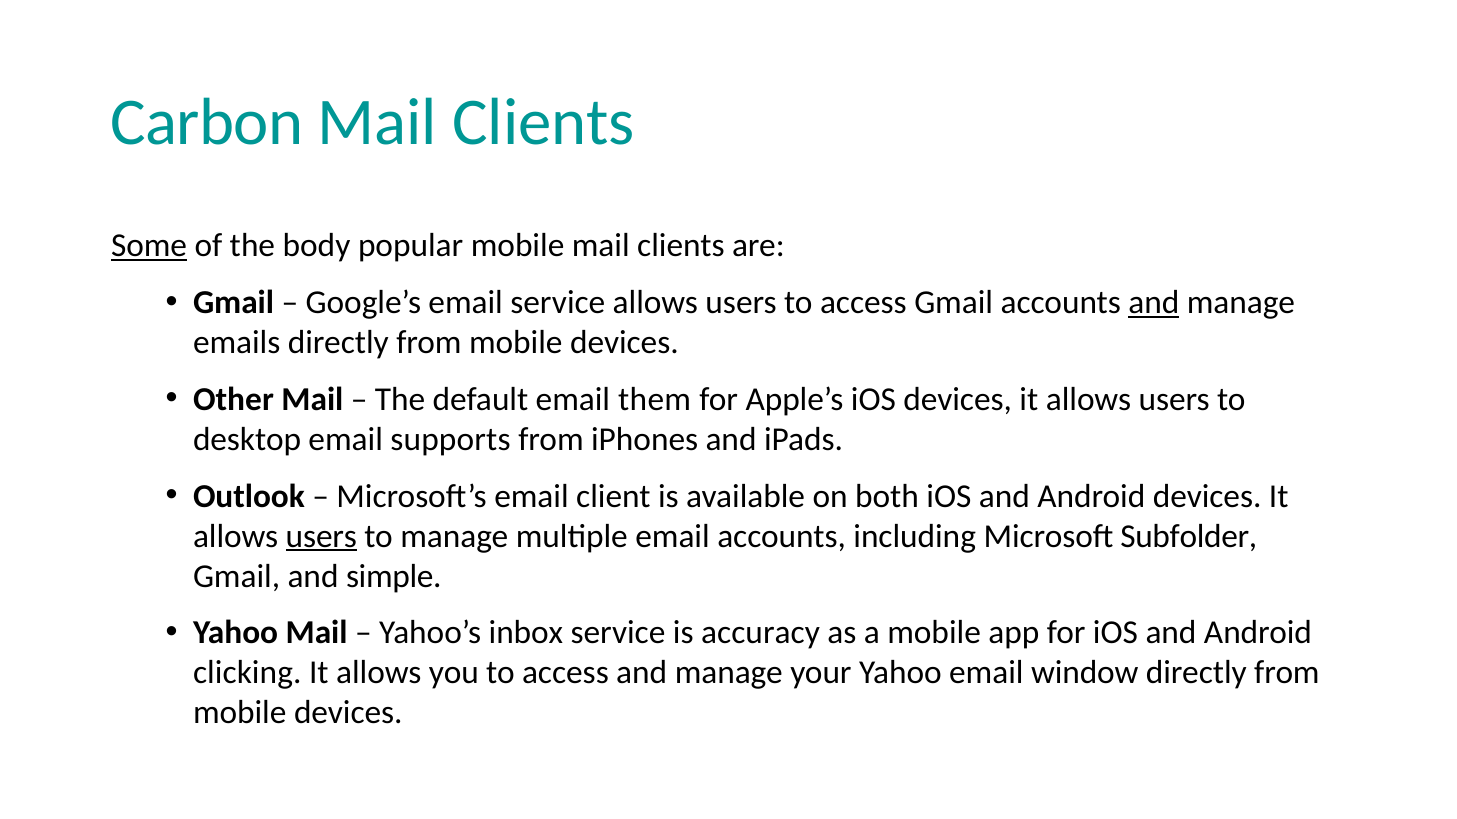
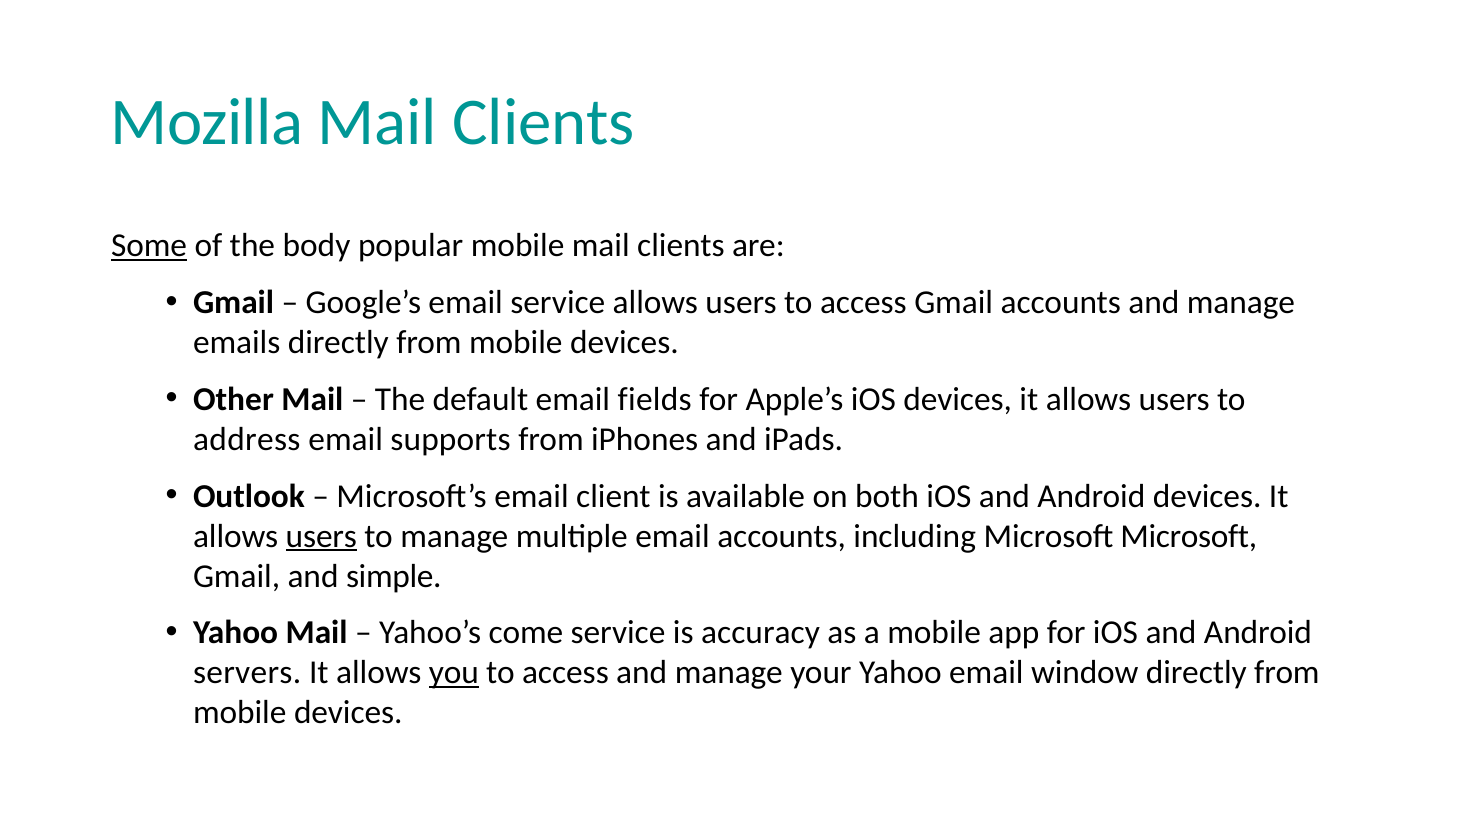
Carbon: Carbon -> Mozilla
and at (1154, 303) underline: present -> none
them: them -> fields
desktop: desktop -> address
Microsoft Subfolder: Subfolder -> Microsoft
inbox: inbox -> come
clicking: clicking -> servers
you underline: none -> present
